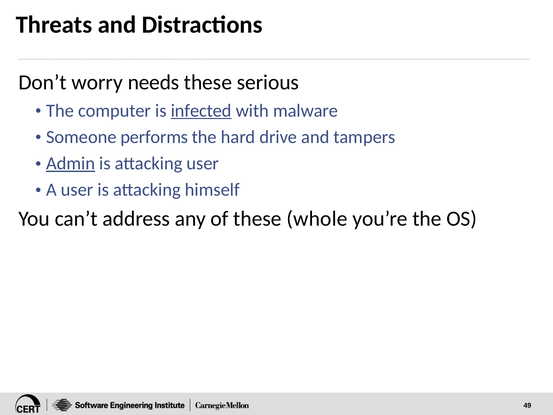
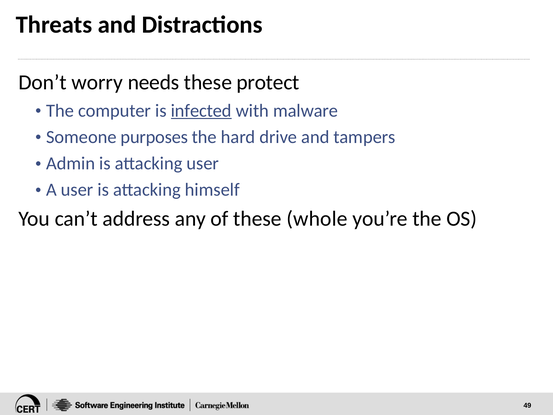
serious: serious -> protect
performs: performs -> purposes
Admin underline: present -> none
